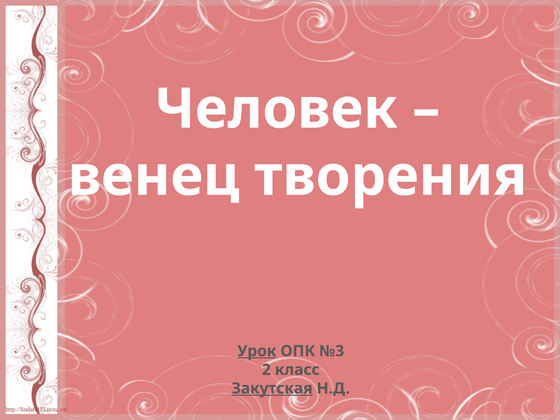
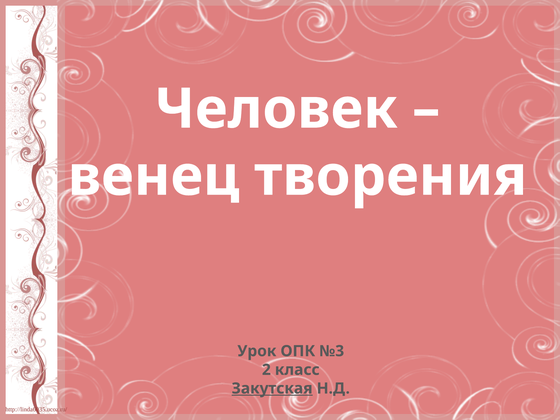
Урок underline: present -> none
